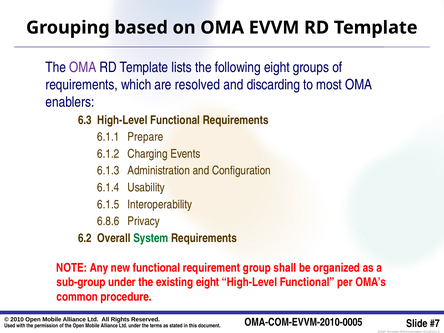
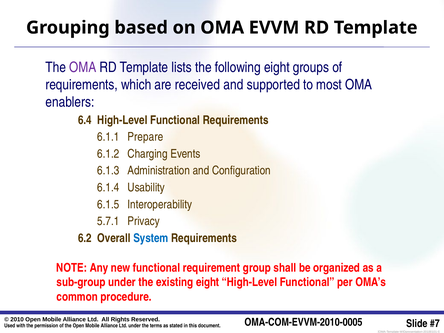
resolved: resolved -> received
discarding: discarding -> supported
6.3: 6.3 -> 6.4
6.8.6: 6.8.6 -> 5.7.1
System colour: green -> blue
